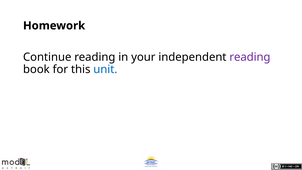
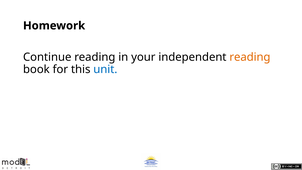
reading at (250, 57) colour: purple -> orange
